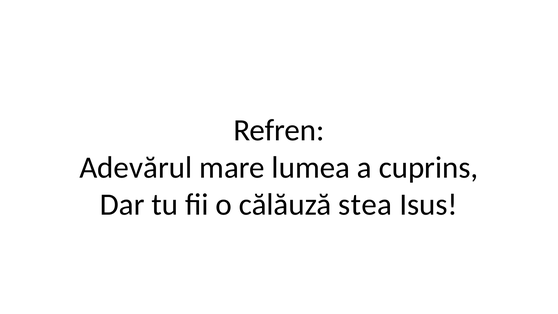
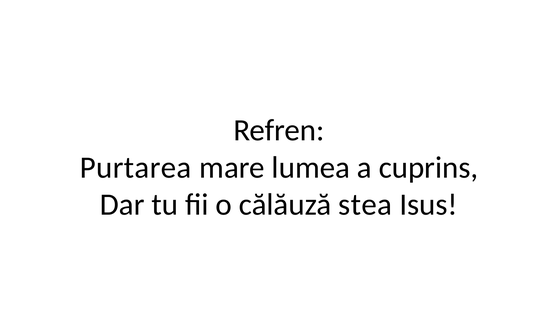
Adevărul: Adevărul -> Purtarea
